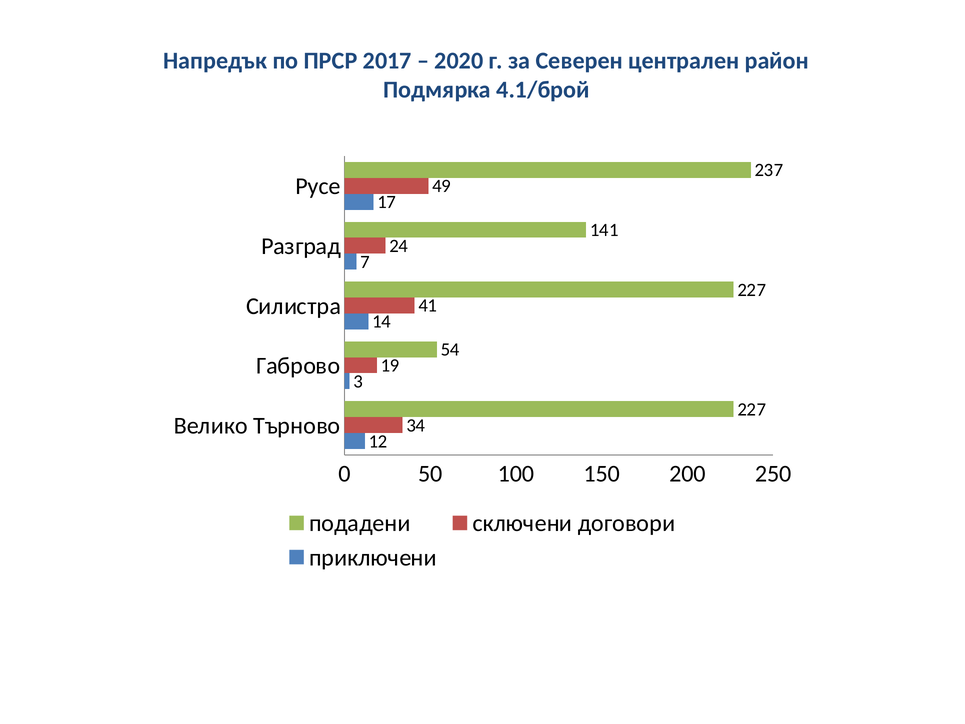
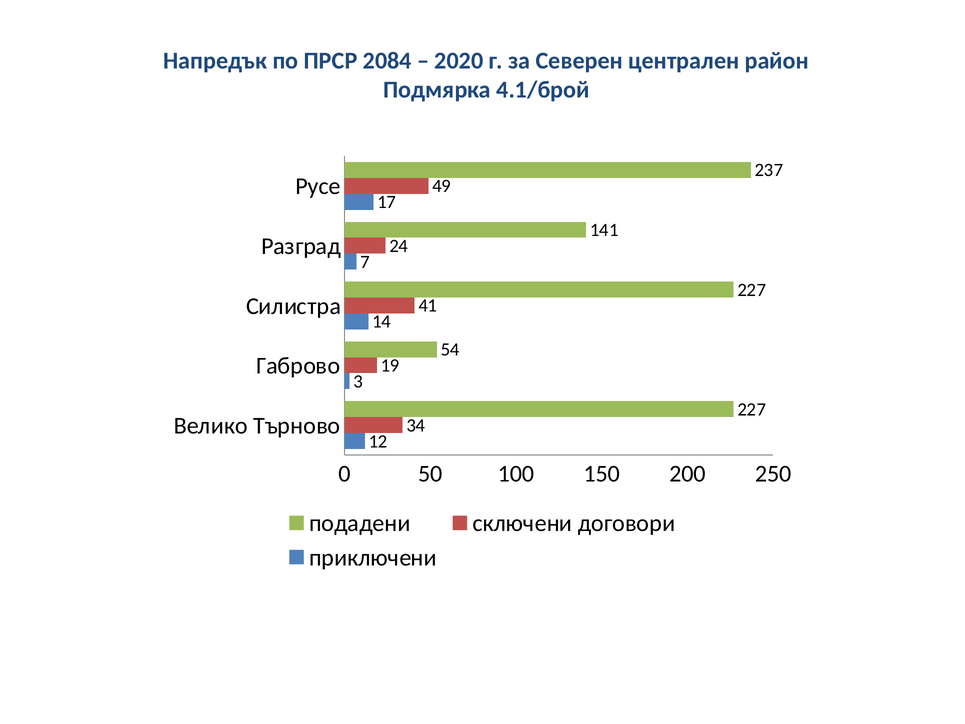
2017: 2017 -> 2084
